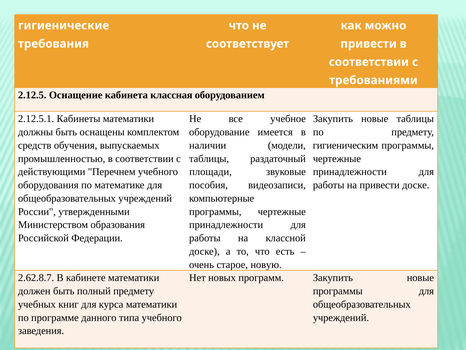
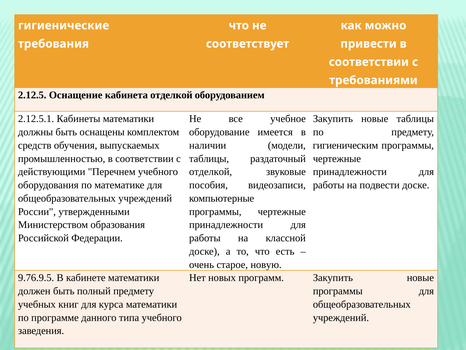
кабинета классная: классная -> отделкой
площади at (211, 172): площади -> отделкой
на привести: привести -> подвести
2.62.8.7: 2.62.8.7 -> 9.76.9.5
